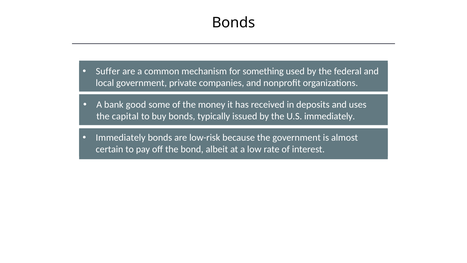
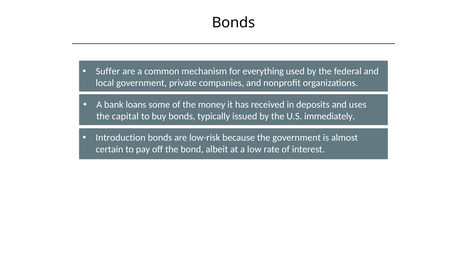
something: something -> everything
good: good -> loans
Immediately at (121, 138): Immediately -> Introduction
